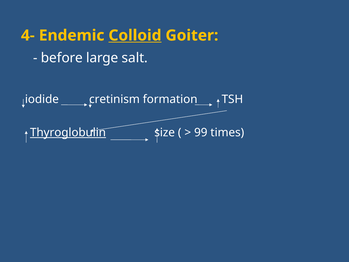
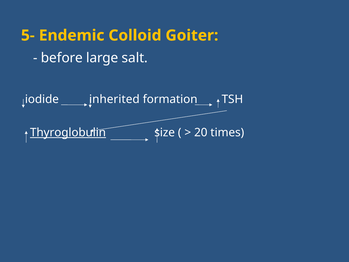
4-: 4- -> 5-
Colloid underline: present -> none
cretinism: cretinism -> inherited
99: 99 -> 20
